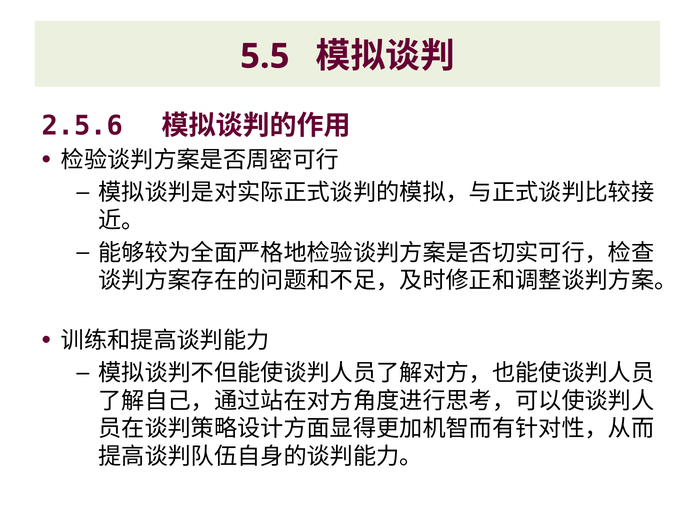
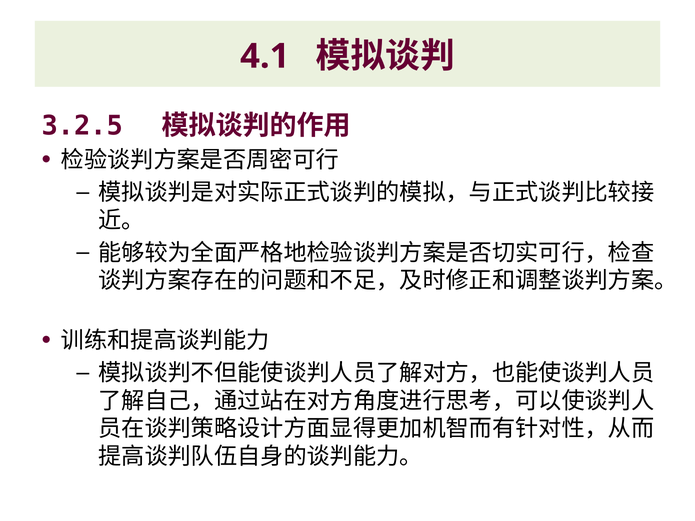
5.5: 5.5 -> 4.1
2.5.6: 2.5.6 -> 3.2.5
